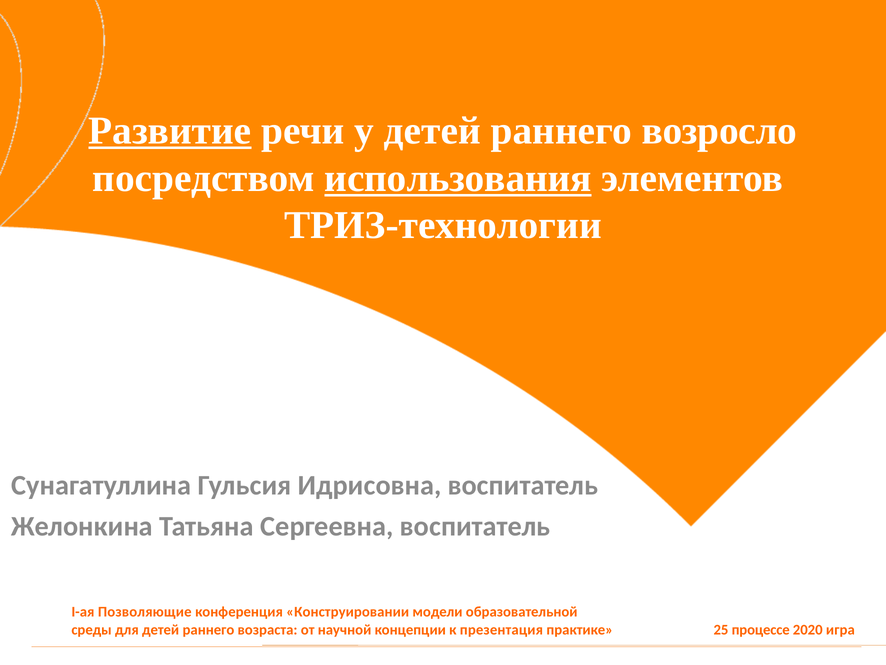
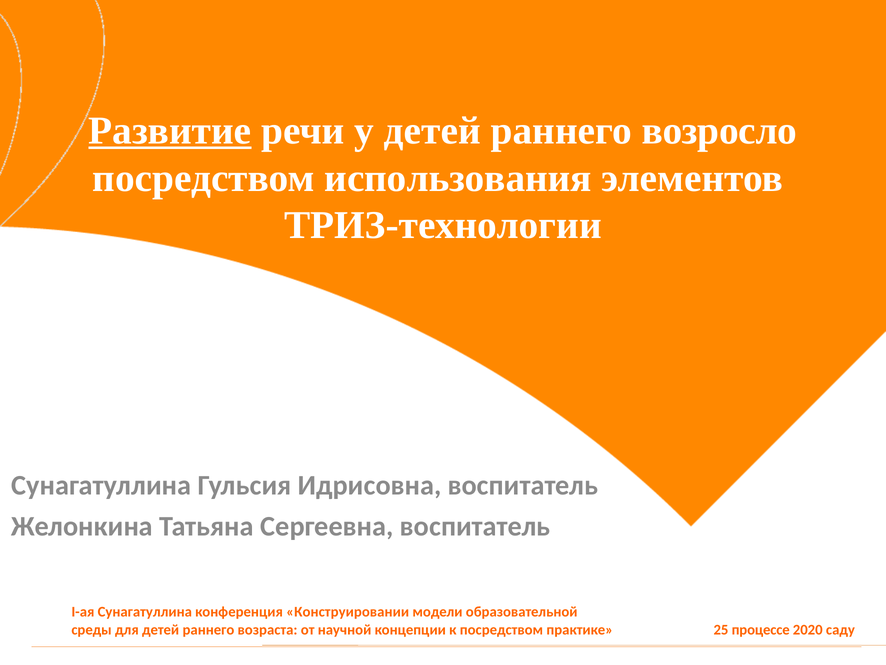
использования underline: present -> none
I-ая Позволяющие: Позволяющие -> Сунагатуллина
к презентация: презентация -> посредством
игра: игра -> саду
